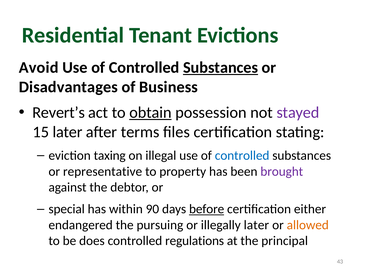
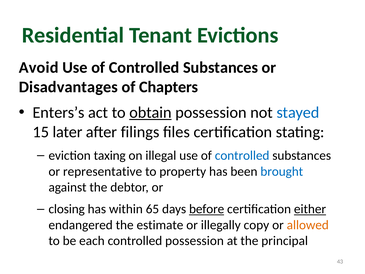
Substances at (221, 67) underline: present -> none
Business: Business -> Chapters
Revert’s: Revert’s -> Enters’s
stayed colour: purple -> blue
terms: terms -> filings
brought colour: purple -> blue
special: special -> closing
90: 90 -> 65
either underline: none -> present
pursuing: pursuing -> estimate
illegally later: later -> copy
does: does -> each
controlled regulations: regulations -> possession
